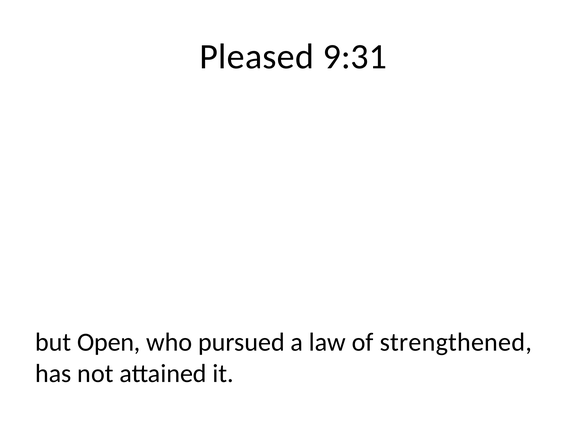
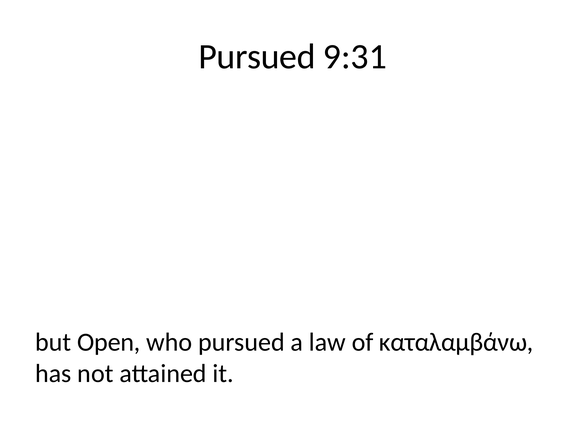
Pleased at (257, 57): Pleased -> Pursued
strengthened: strengthened -> καταλαμβάνω
